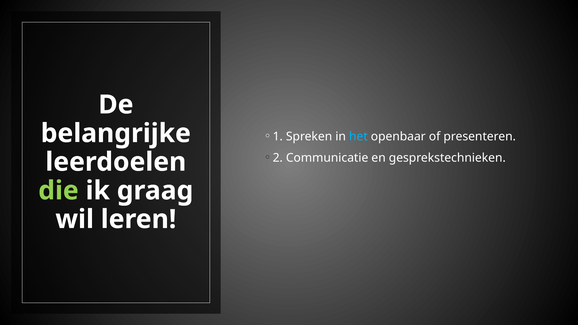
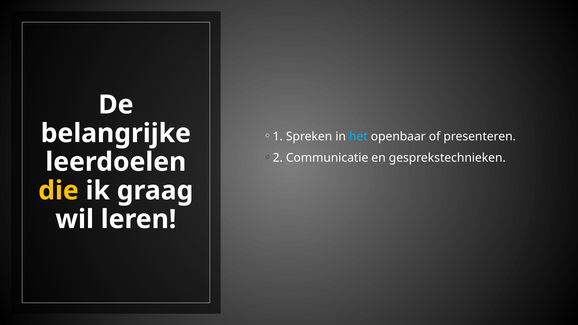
die colour: light green -> yellow
